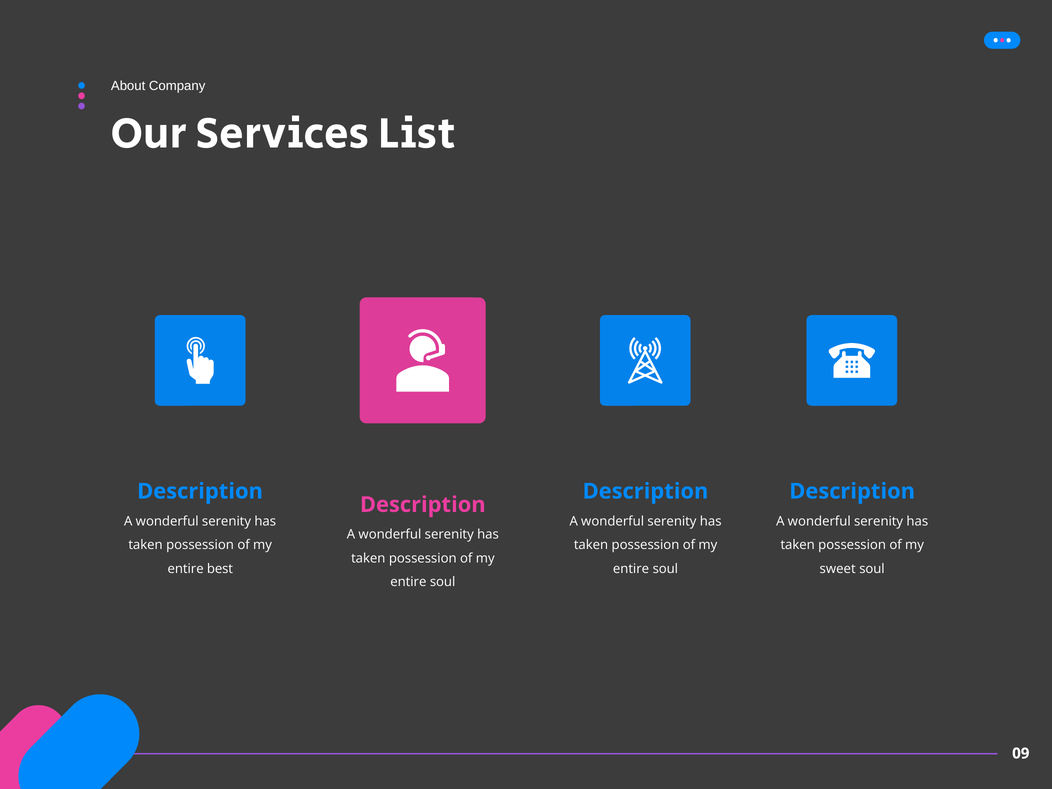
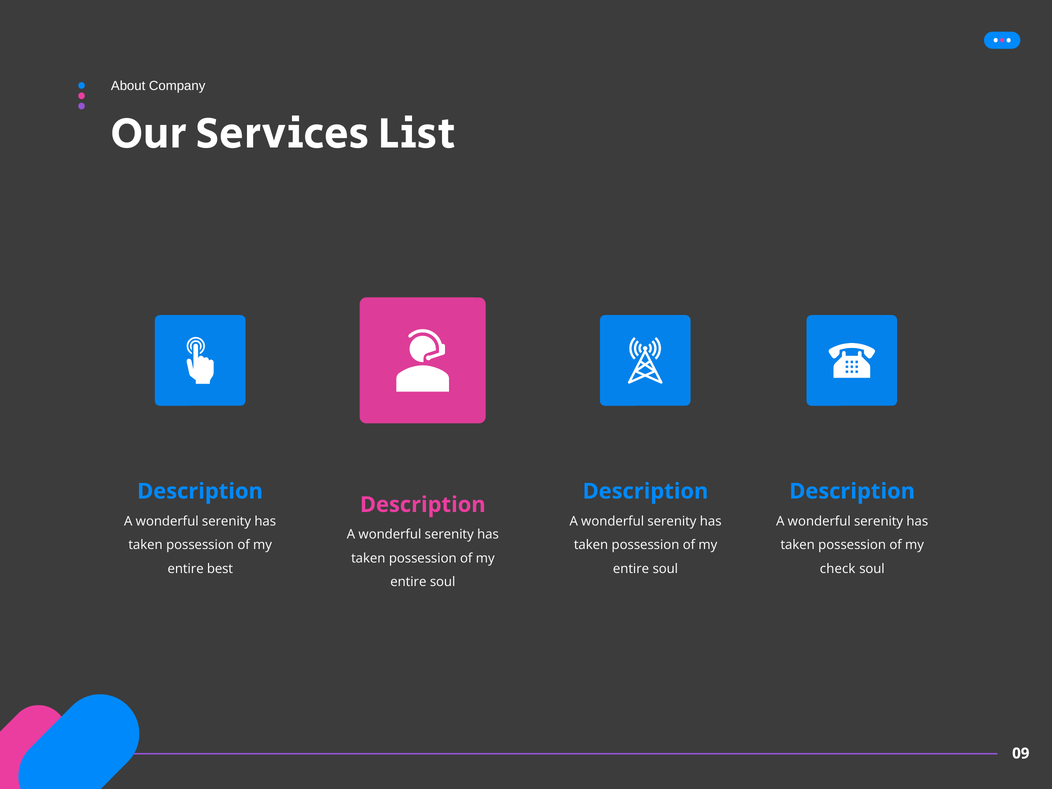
sweet: sweet -> check
